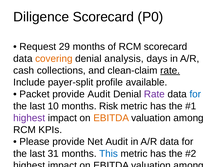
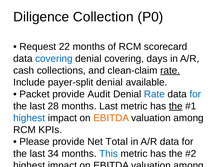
Diligence Scorecard: Scorecard -> Collection
29: 29 -> 22
covering at (54, 58) colour: orange -> blue
denial analysis: analysis -> covering
payer-split profile: profile -> denial
Rate at (154, 94) colour: purple -> blue
10: 10 -> 28
months Risk: Risk -> Last
the at (176, 106) underline: none -> present
highest at (29, 118) colour: purple -> blue
Net Audit: Audit -> Total
31: 31 -> 34
